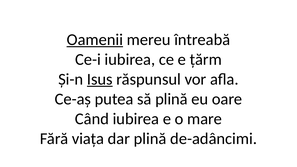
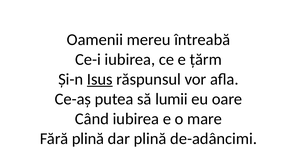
Oamenii underline: present -> none
să plină: plină -> lumii
Fără viața: viața -> plină
